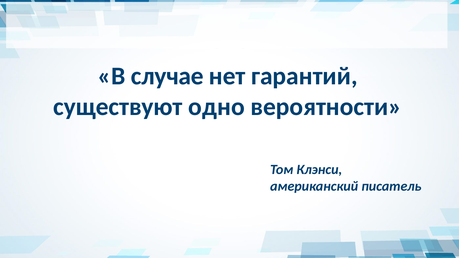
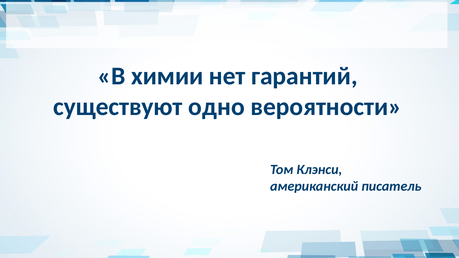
случае: случае -> химии
